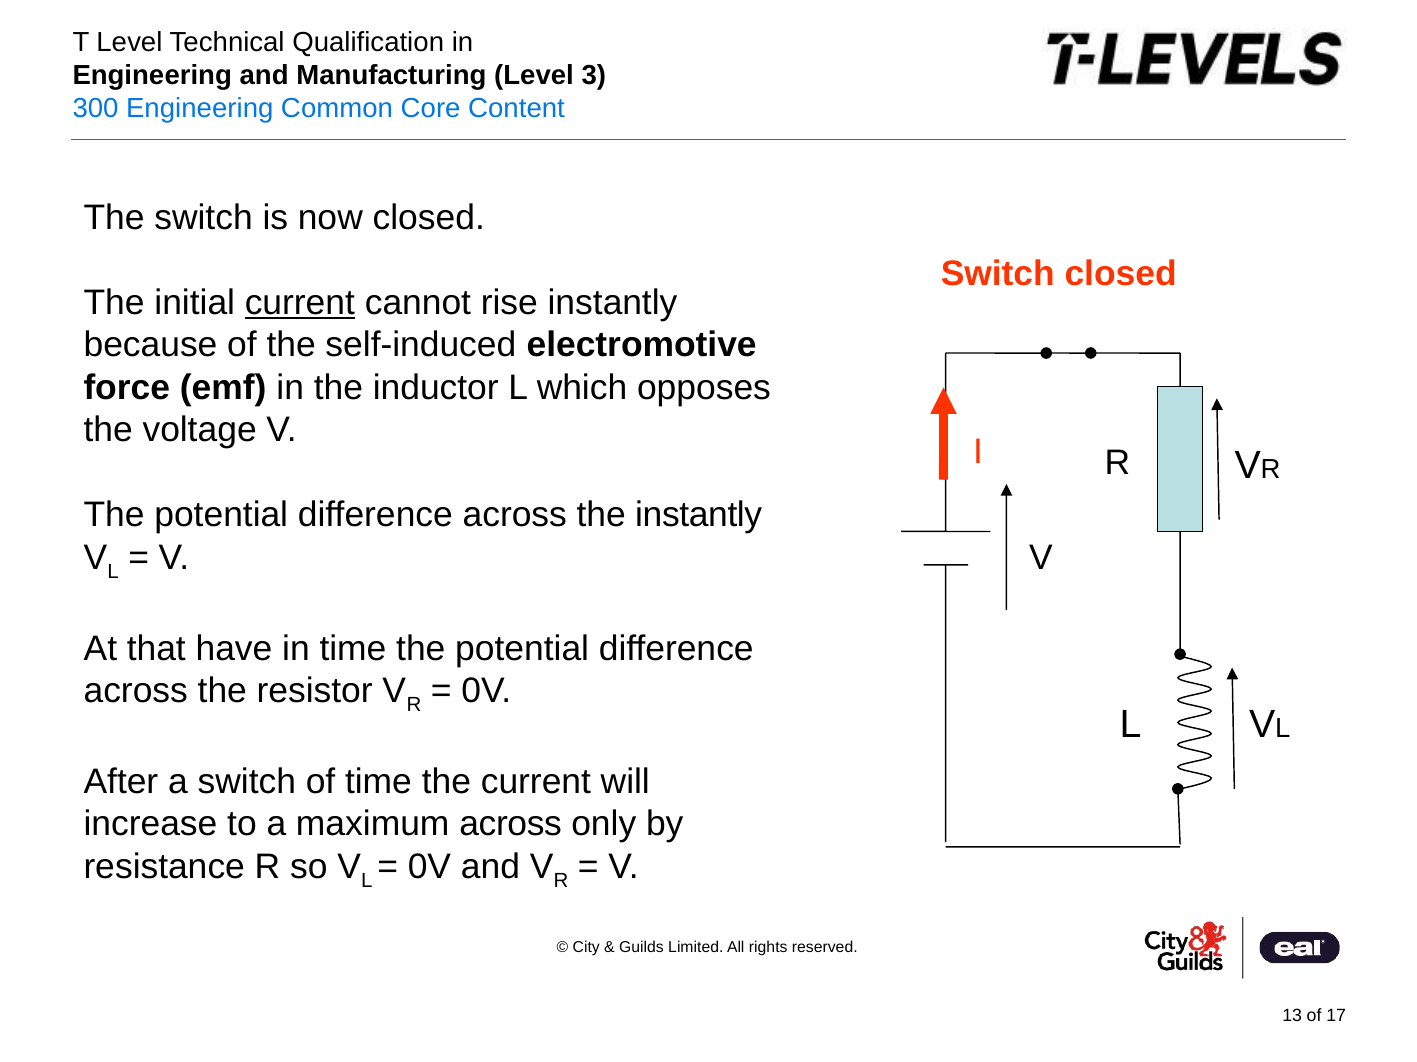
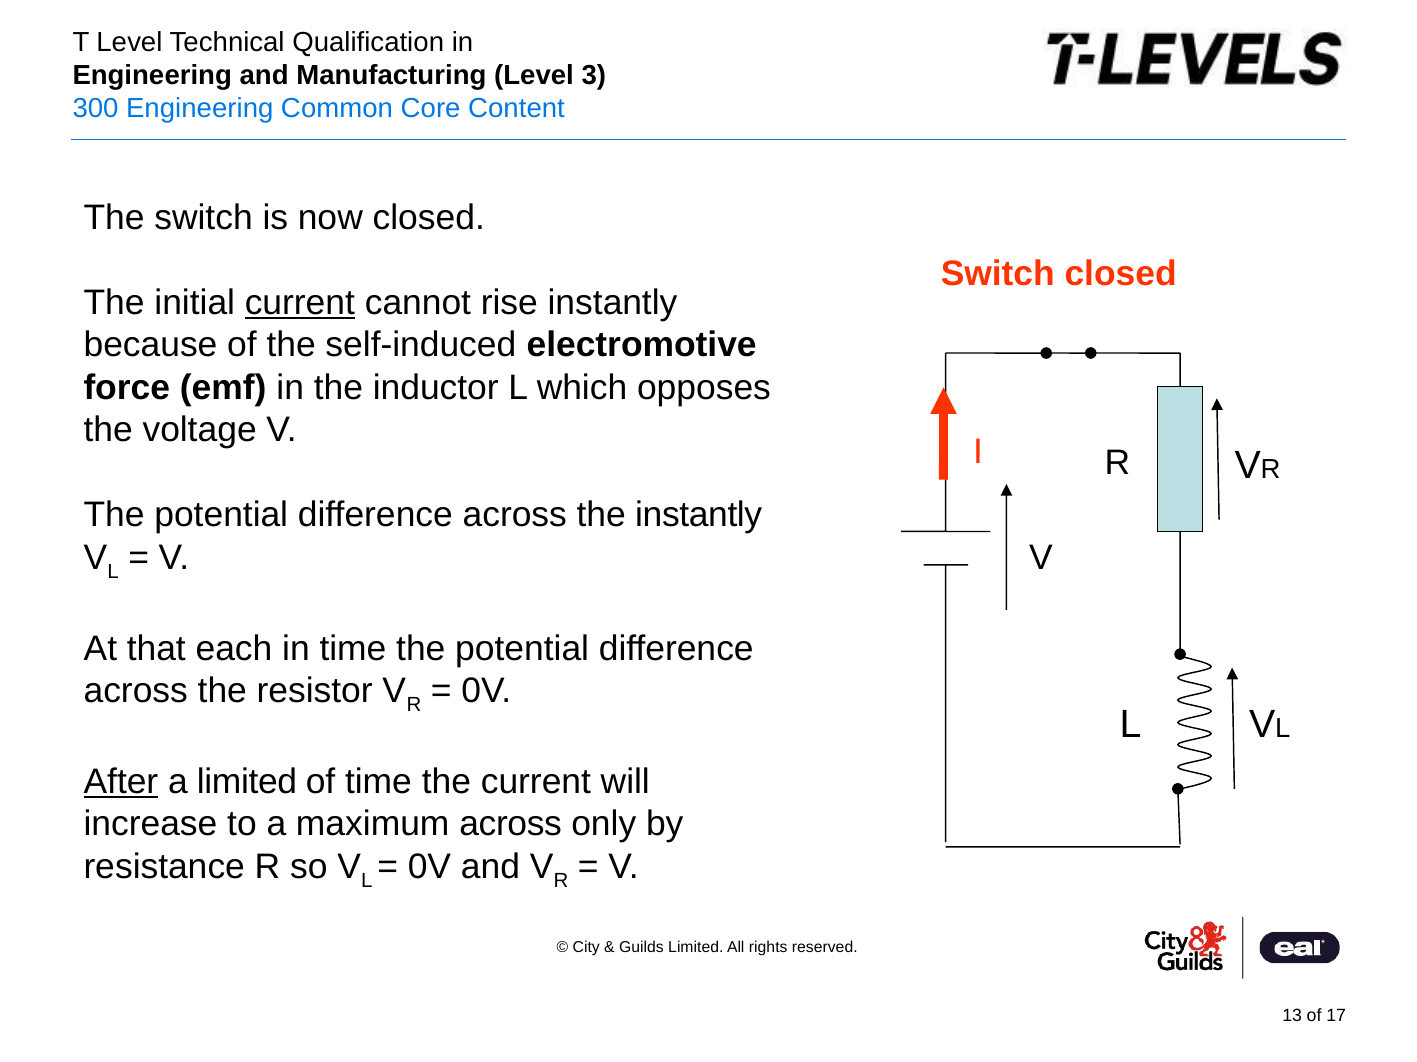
have: have -> each
After underline: none -> present
a switch: switch -> limited
